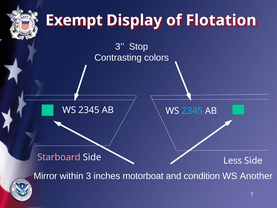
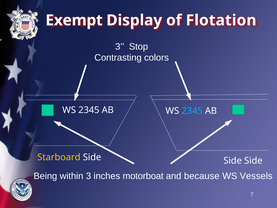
Starboard colour: pink -> yellow
Less at (233, 161): Less -> Side
Mirror: Mirror -> Being
condition: condition -> because
Another: Another -> Vessels
